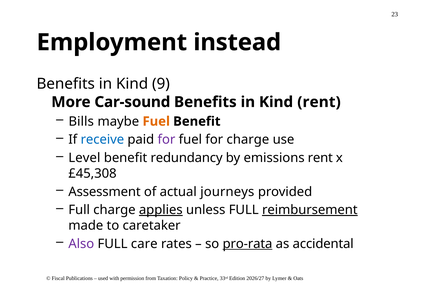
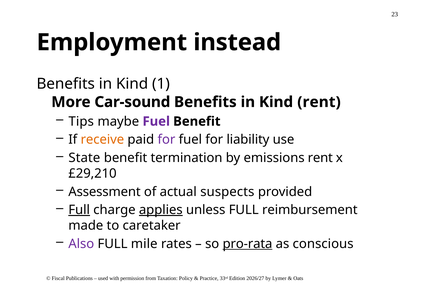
9: 9 -> 1
Bills: Bills -> Tips
Fuel at (156, 122) colour: orange -> purple
receive colour: blue -> orange
for charge: charge -> liability
Level: Level -> State
redundancy: redundancy -> termination
£45,308: £45,308 -> £29,210
journeys: journeys -> suspects
Full at (79, 210) underline: none -> present
reimbursement underline: present -> none
care: care -> mile
accidental: accidental -> conscious
